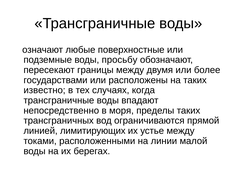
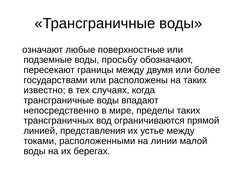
моря: моря -> мире
лимитирующих: лимитирующих -> представления
